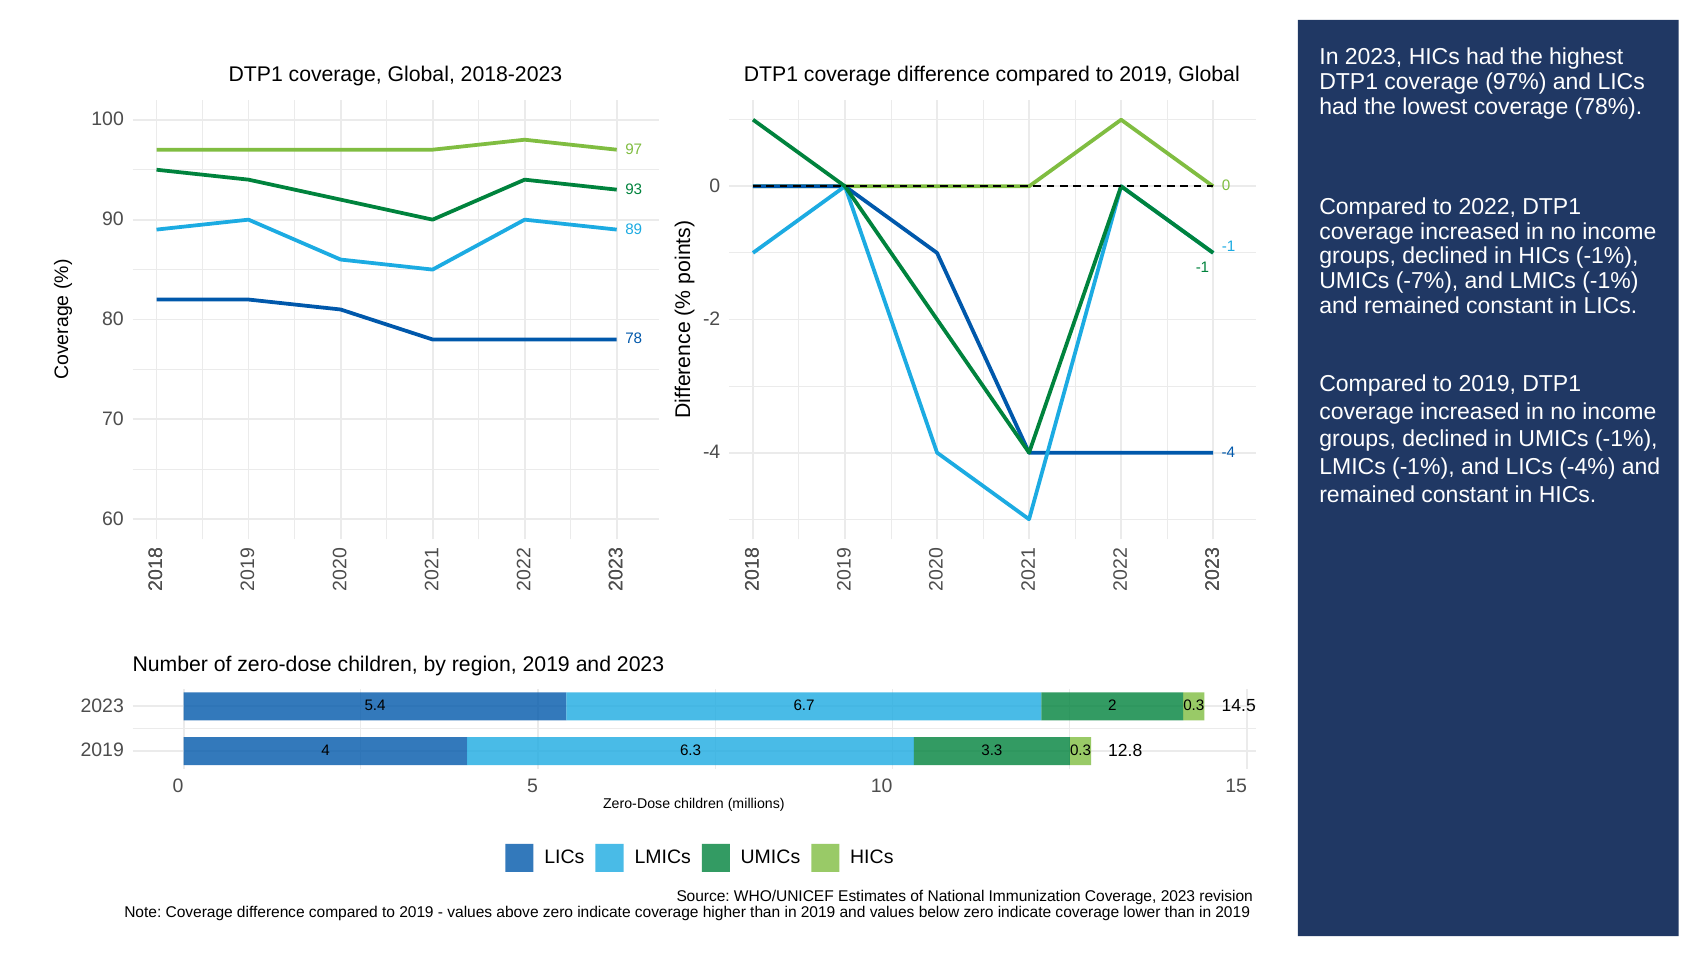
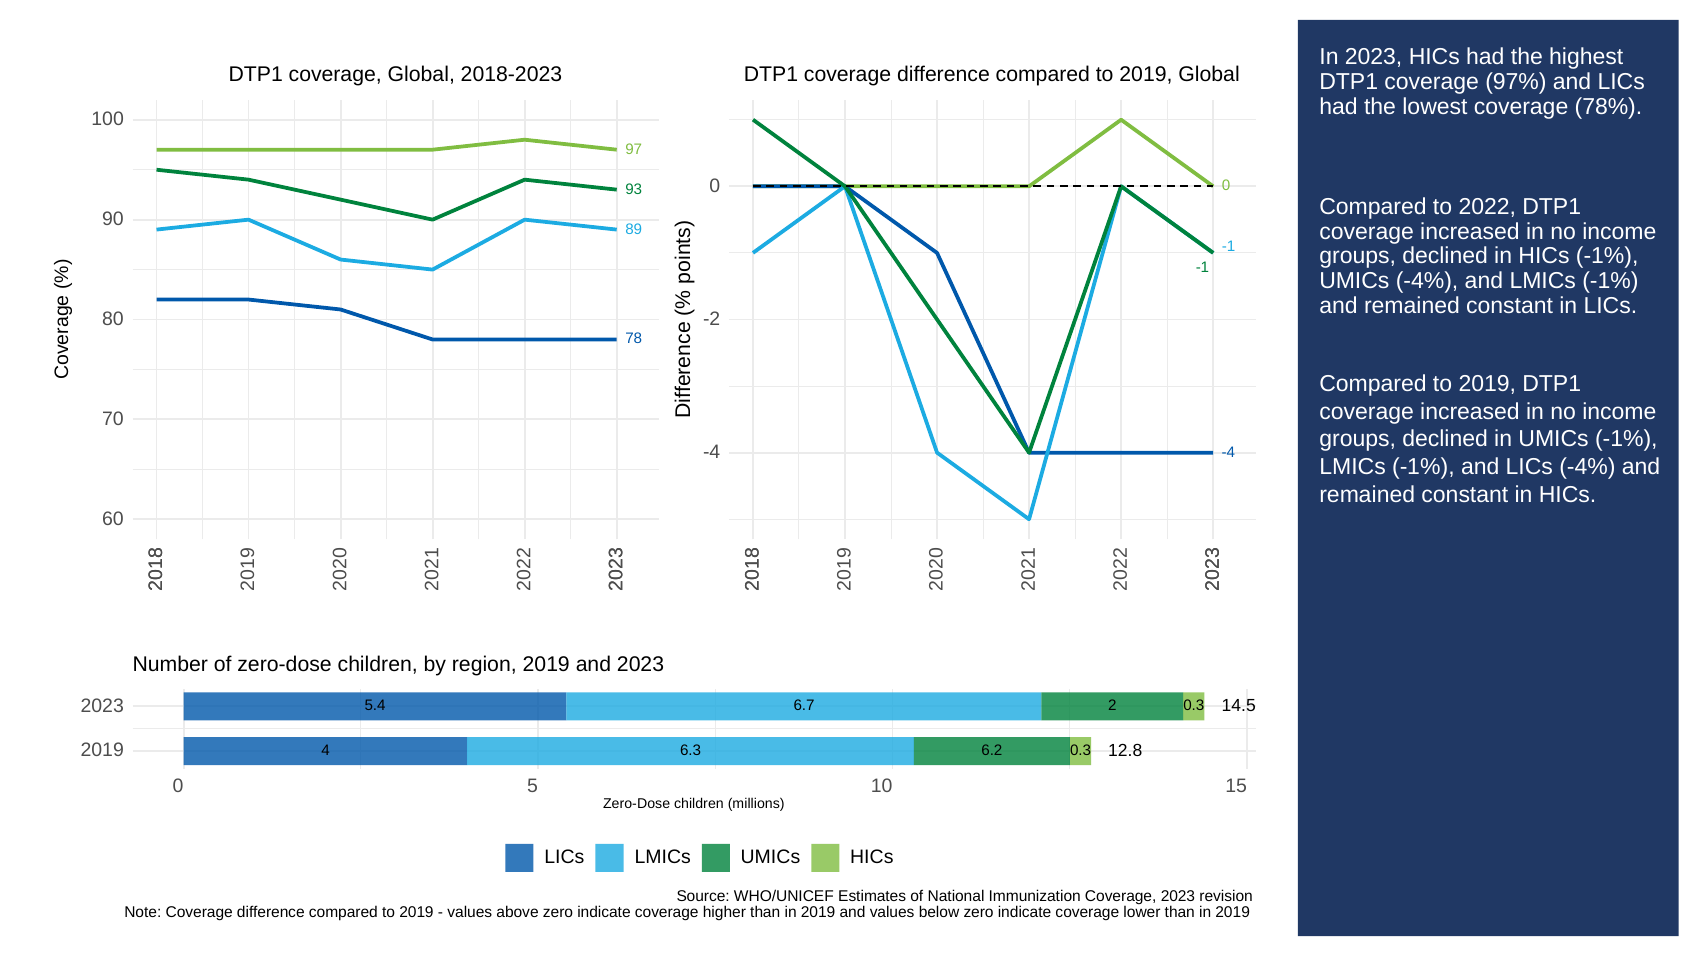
UMICs -7%: -7% -> -4%
3.3: 3.3 -> 6.2
